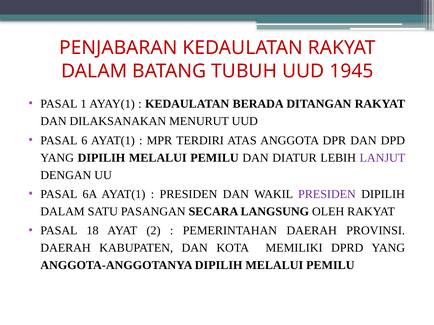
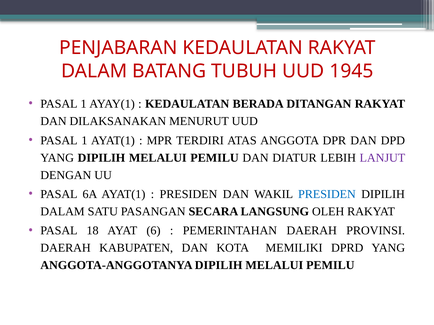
6 at (84, 141): 6 -> 1
PRESIDEN at (327, 195) colour: purple -> blue
2: 2 -> 6
